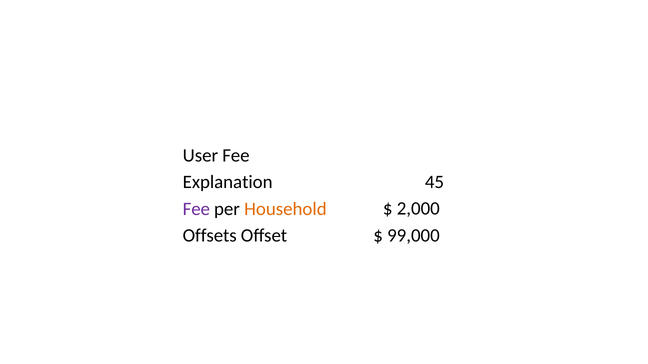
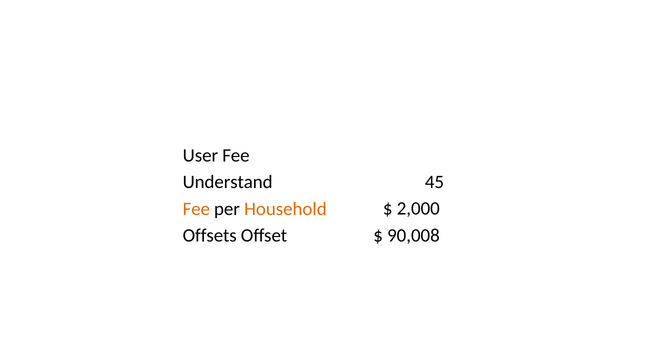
Explanation: Explanation -> Understand
Fee at (196, 209) colour: purple -> orange
99,000: 99,000 -> 90,008
